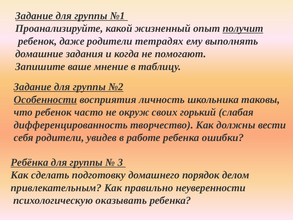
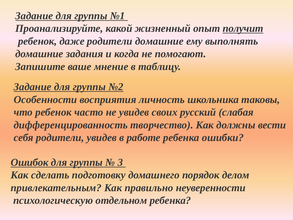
родители тетрадях: тетрадях -> домашние
Особенности underline: present -> none
не окруж: окруж -> увидев
горький: горький -> русский
Ребёнка: Ребёнка -> Ошибок
оказывать: оказывать -> отдельном
